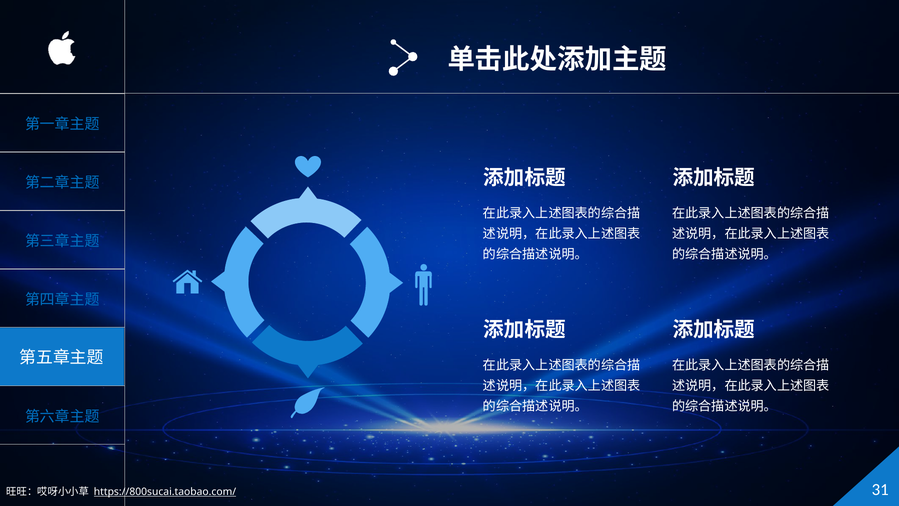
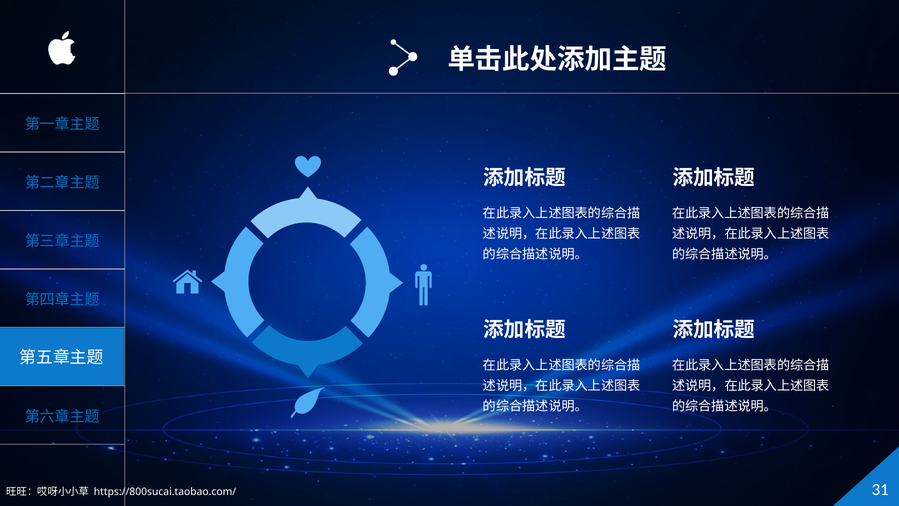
https://800sucai.taobao.com/ underline: present -> none
